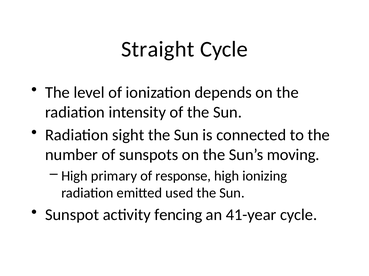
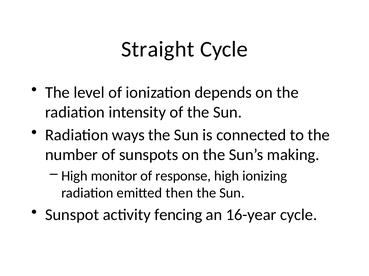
sight: sight -> ways
moving: moving -> making
primary: primary -> monitor
used: used -> then
41-year: 41-year -> 16-year
